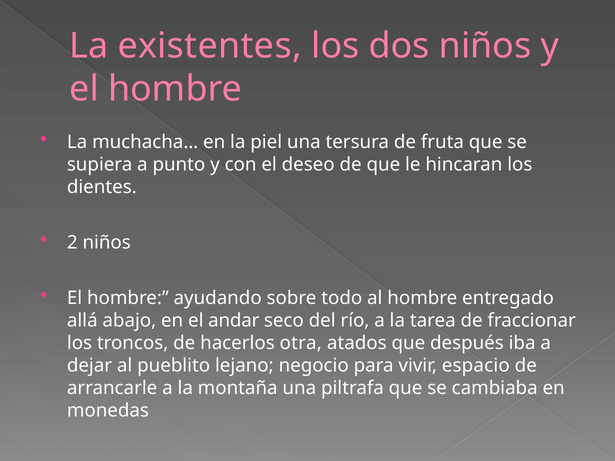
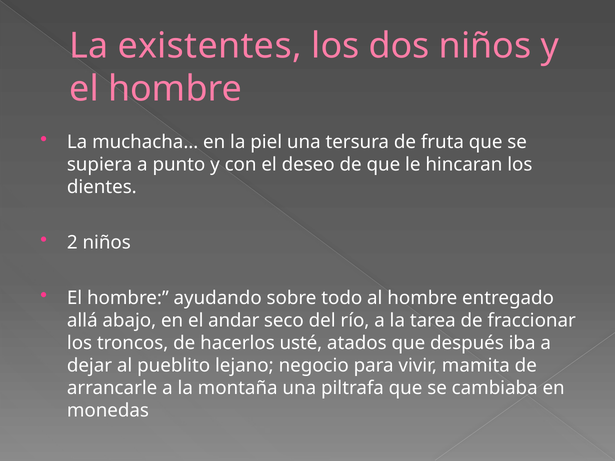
otra: otra -> usté
espacio: espacio -> mamita
